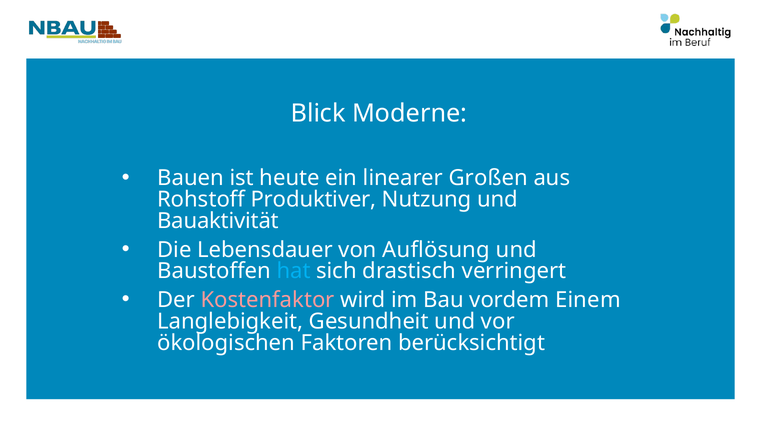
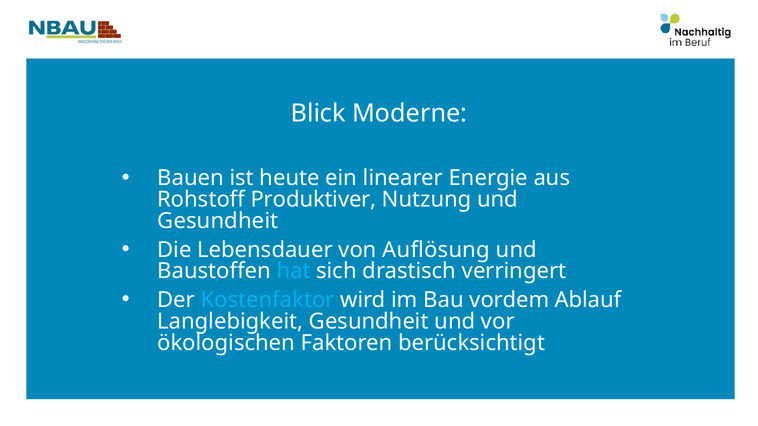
Großen: Großen -> Energie
Bauaktivität at (218, 221): Bauaktivität -> Gesundheit
Kostenfaktor colour: pink -> light blue
Einem: Einem -> Ablauf
